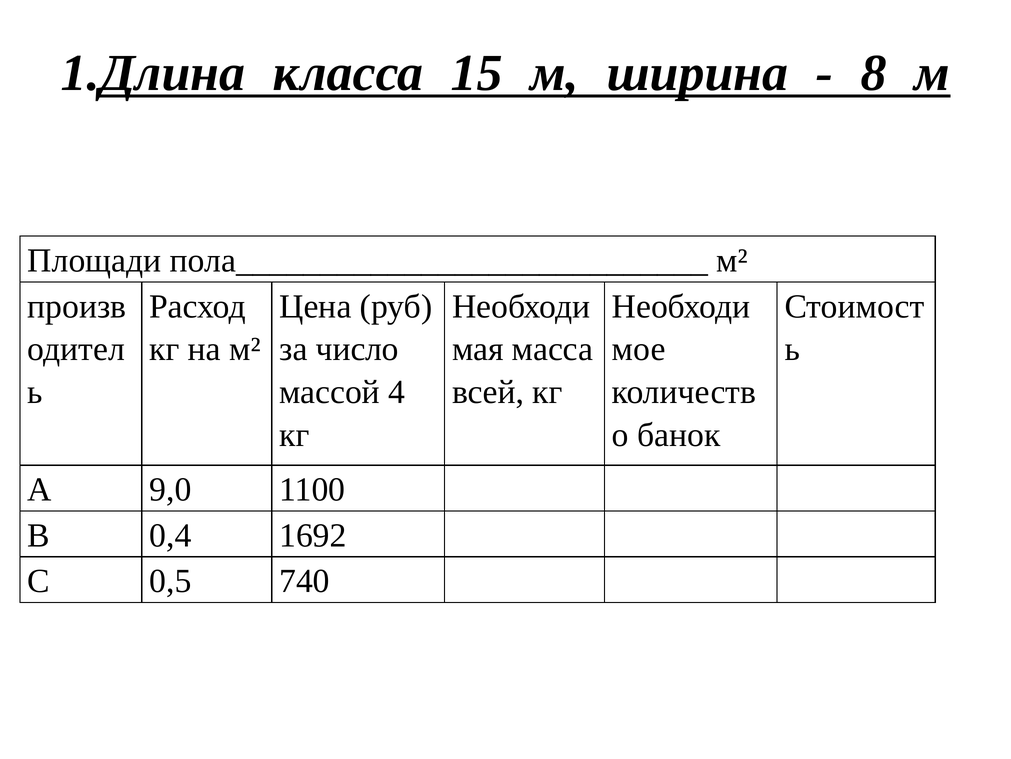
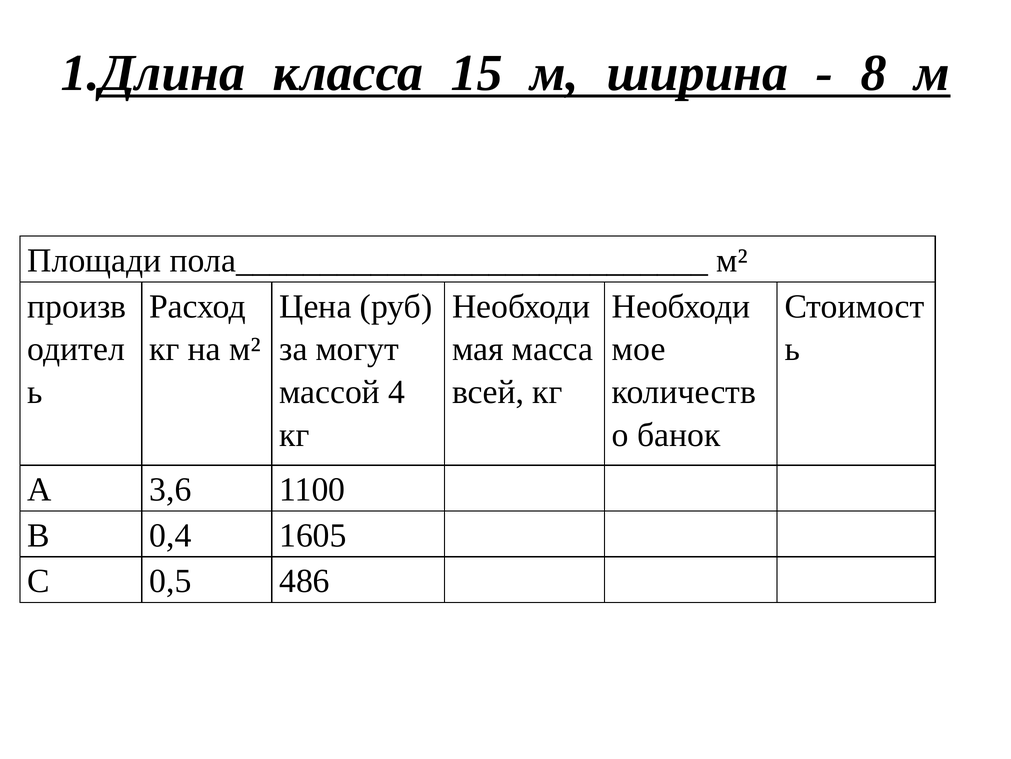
число: число -> могут
9,0: 9,0 -> 3,6
1692: 1692 -> 1605
740: 740 -> 486
